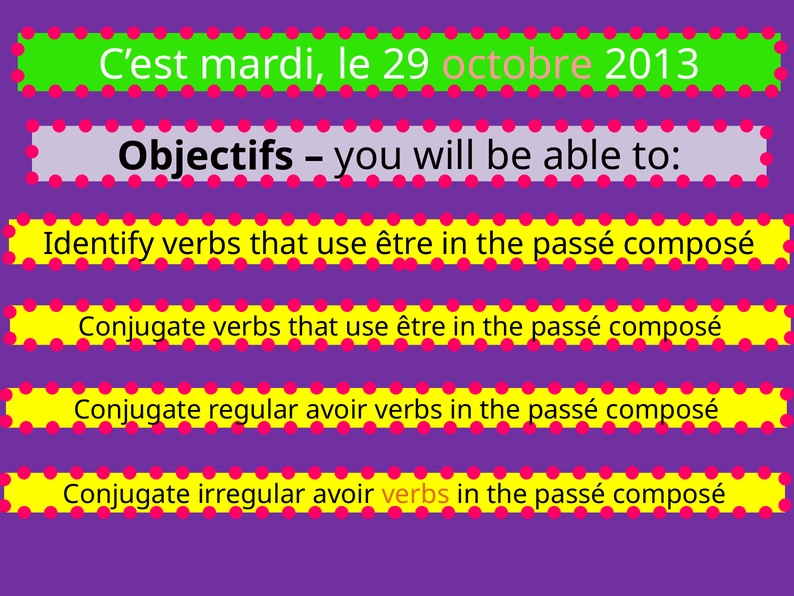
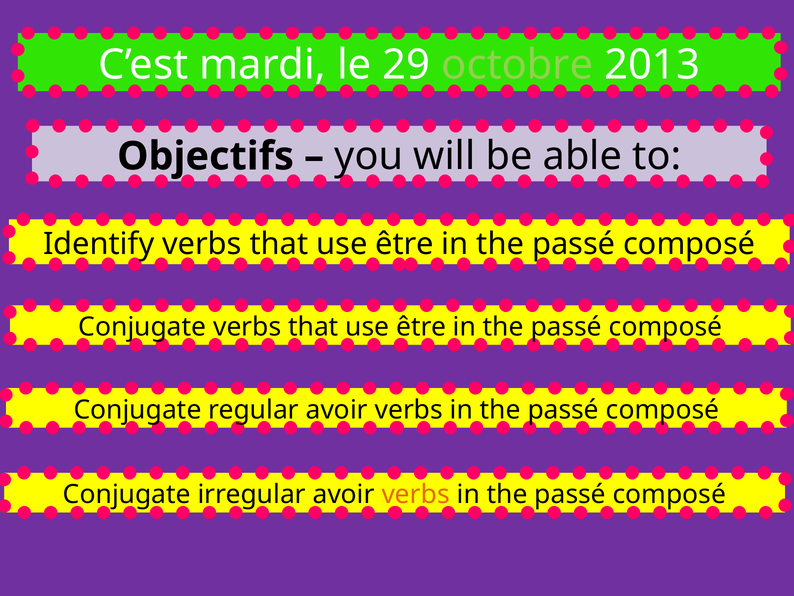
octobre colour: pink -> light green
